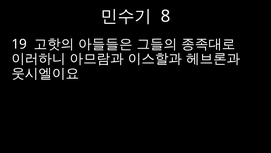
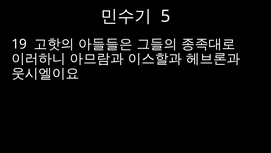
8: 8 -> 5
